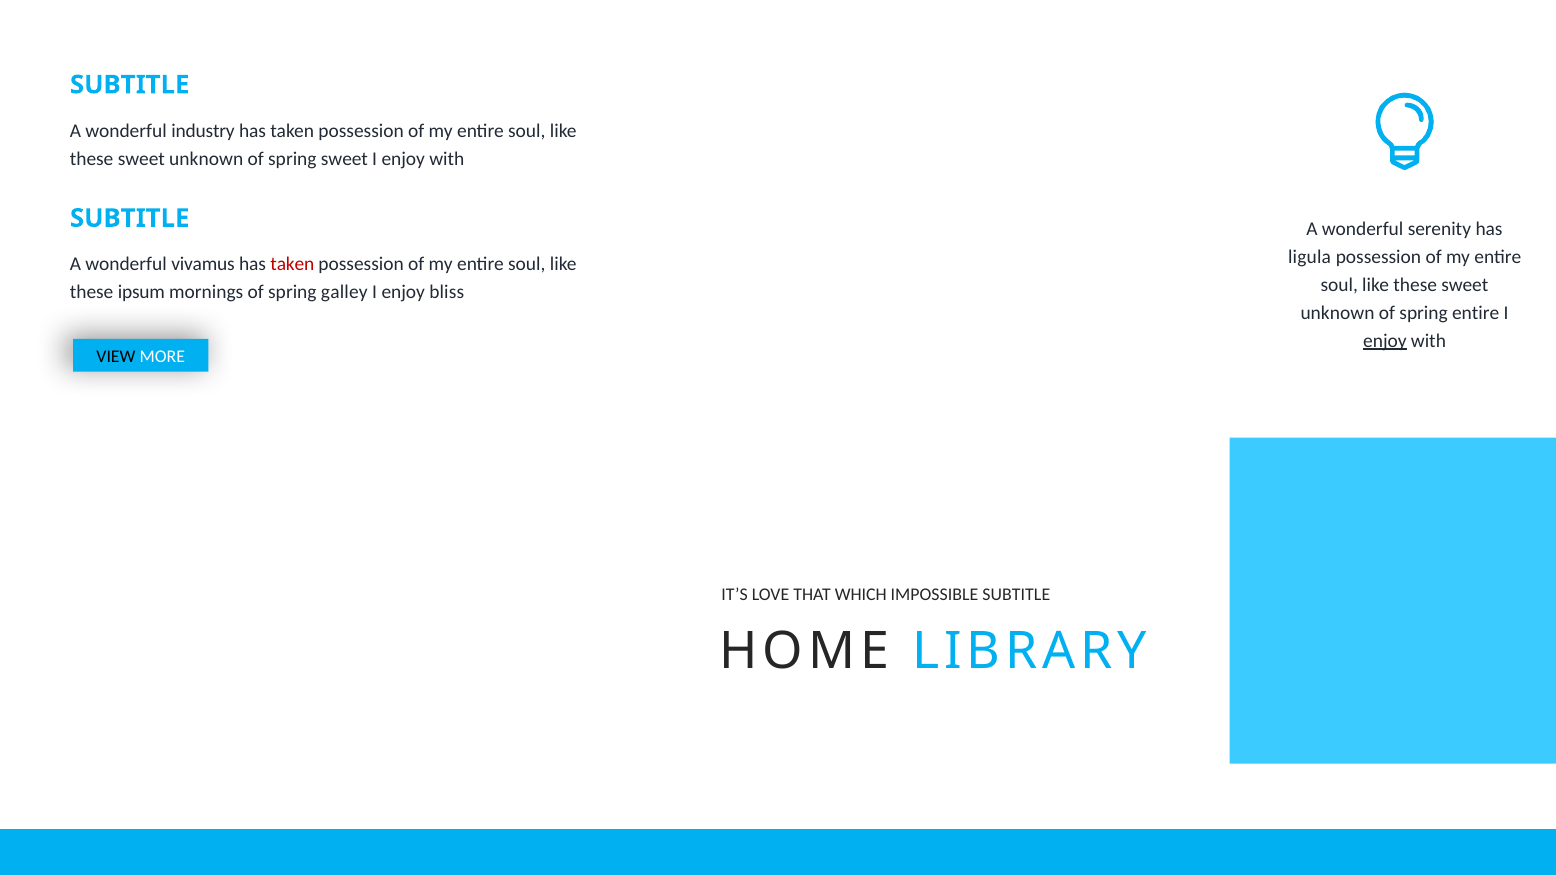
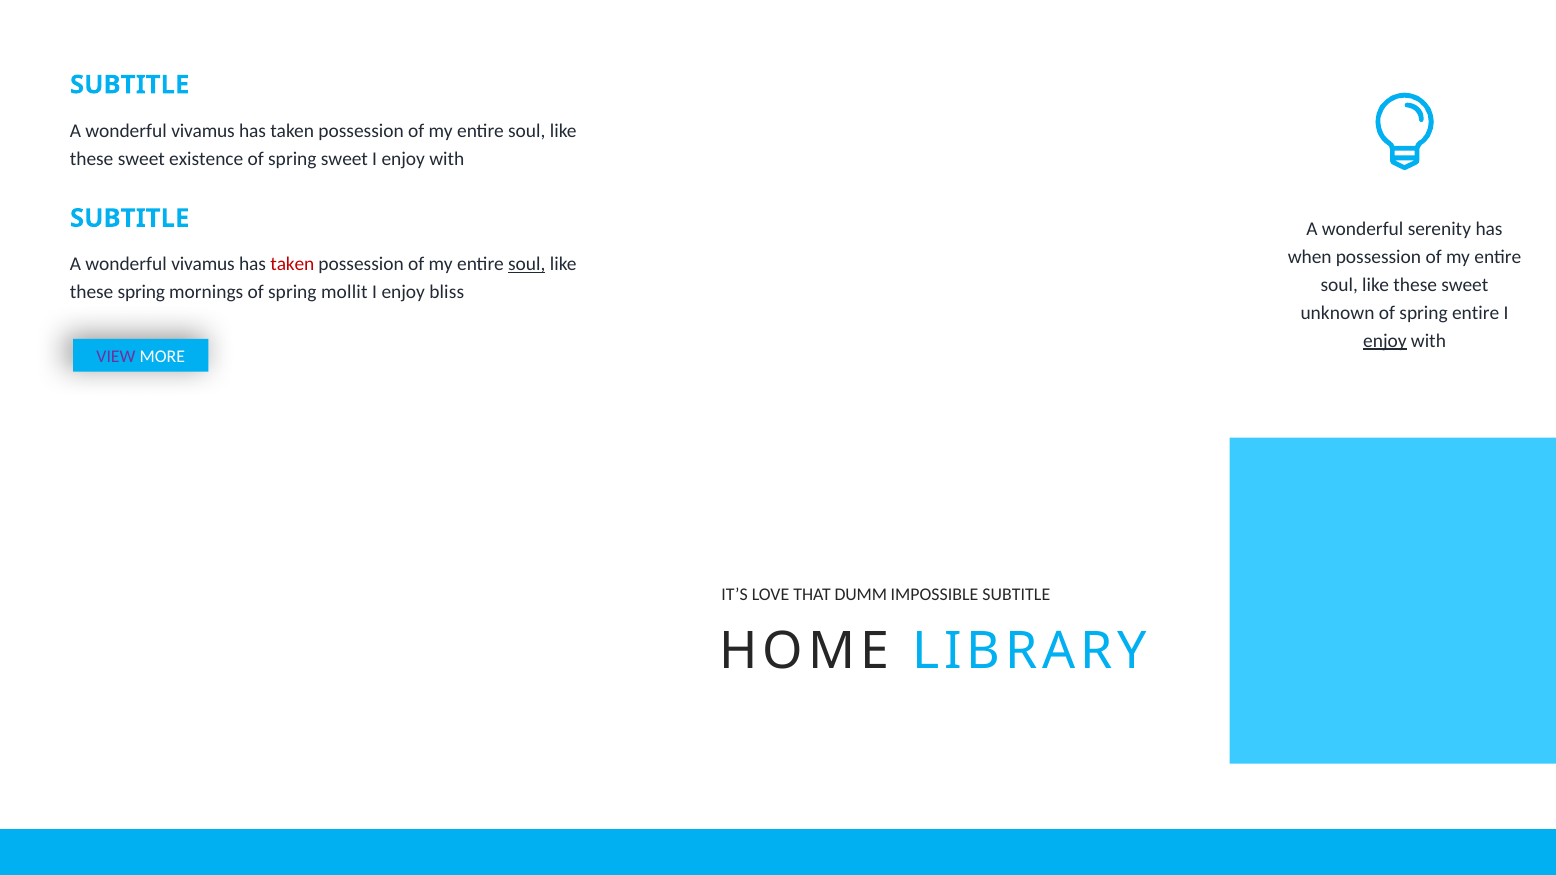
industry at (203, 131): industry -> vivamus
unknown at (206, 159): unknown -> existence
ligula: ligula -> when
soul at (527, 265) underline: none -> present
these ipsum: ipsum -> spring
galley: galley -> mollit
VIEW colour: black -> purple
WHICH: WHICH -> DUMM
